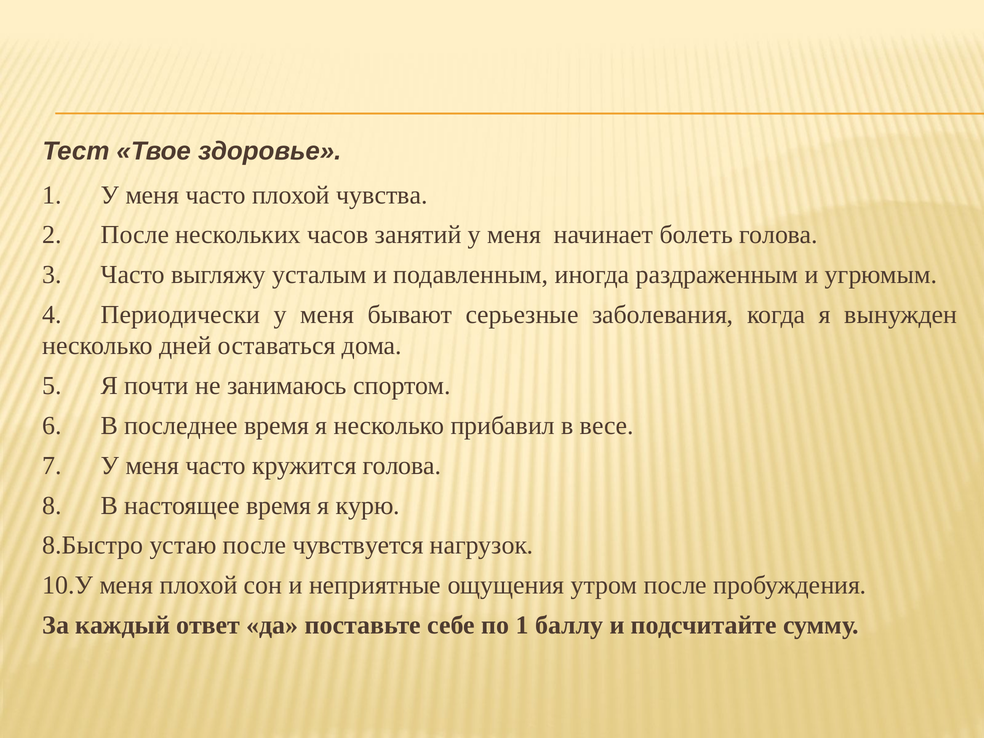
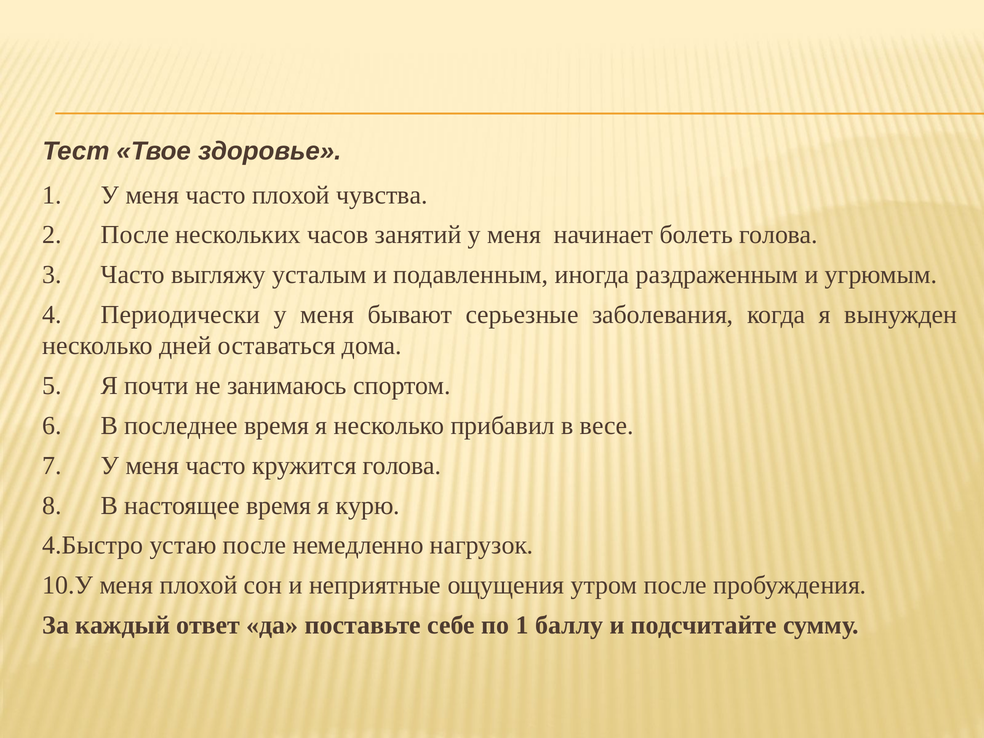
8.Быстро: 8.Быстро -> 4.Быстро
чувствуется: чувствуется -> немедленно
